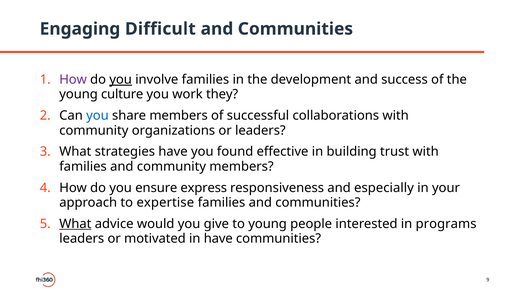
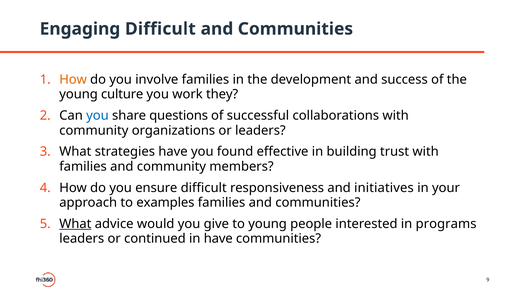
How at (73, 80) colour: purple -> orange
you at (121, 80) underline: present -> none
share members: members -> questions
ensure express: express -> difficult
especially: especially -> initiatives
expertise: expertise -> examples
motivated: motivated -> continued
